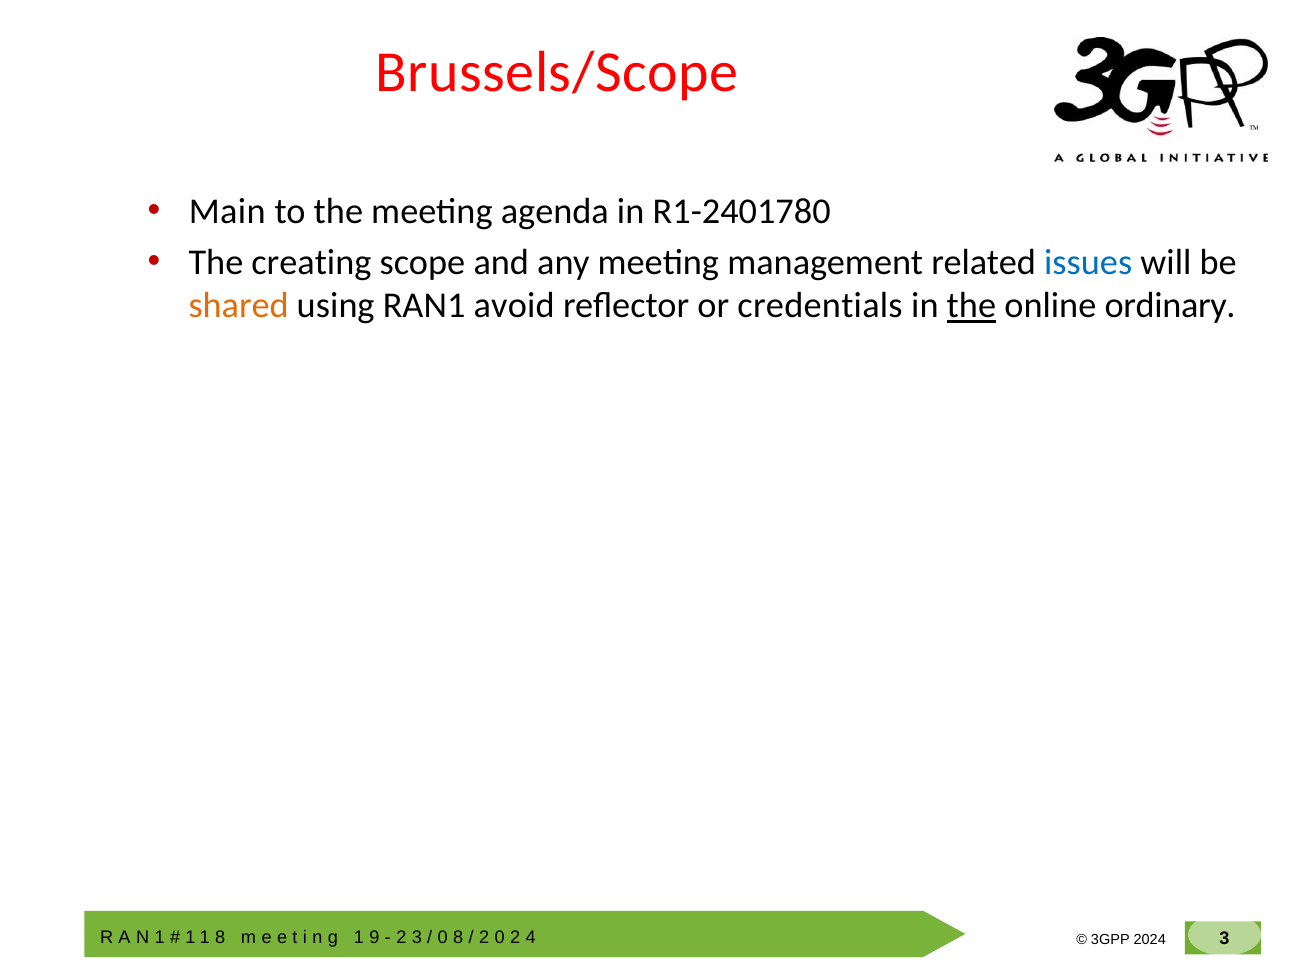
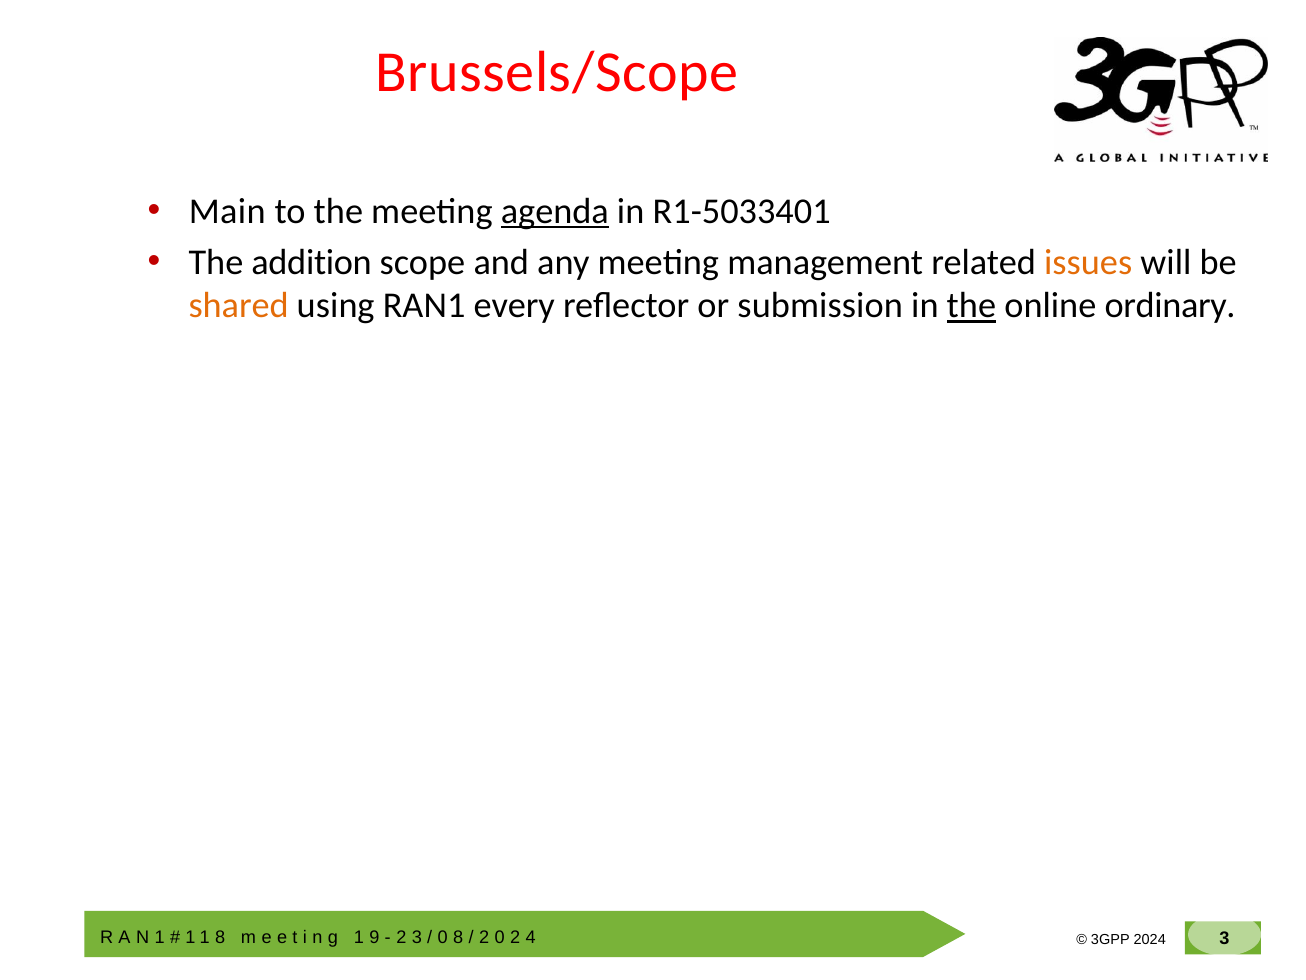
agenda underline: none -> present
R1-2401780: R1-2401780 -> R1-5033401
creating: creating -> addition
issues colour: blue -> orange
avoid: avoid -> every
credentials: credentials -> submission
